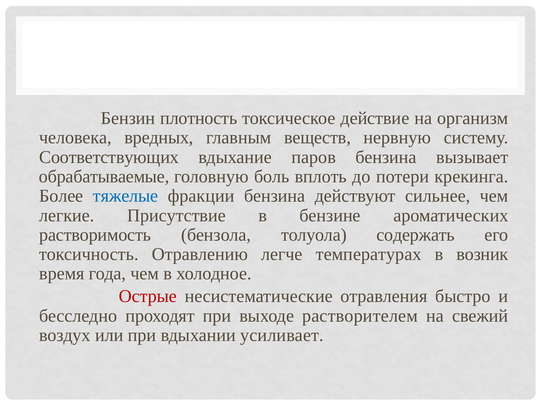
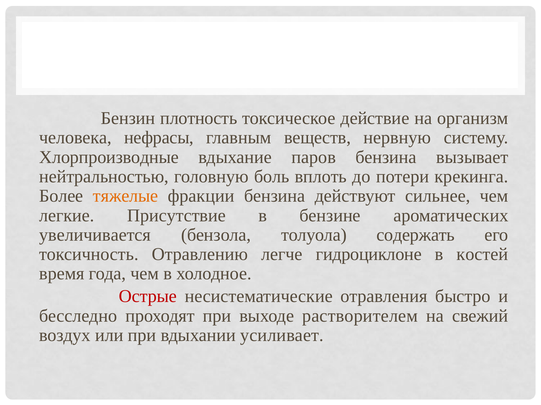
вредных: вредных -> нефрасы
Соответствующих: Соответствующих -> Хлорпроизводные
обрабатываемые: обрабатываемые -> нейтральностью
тяжелые colour: blue -> orange
растворимость: растворимость -> увеличивается
температурах: температурах -> гидроциклоне
возник: возник -> костей
